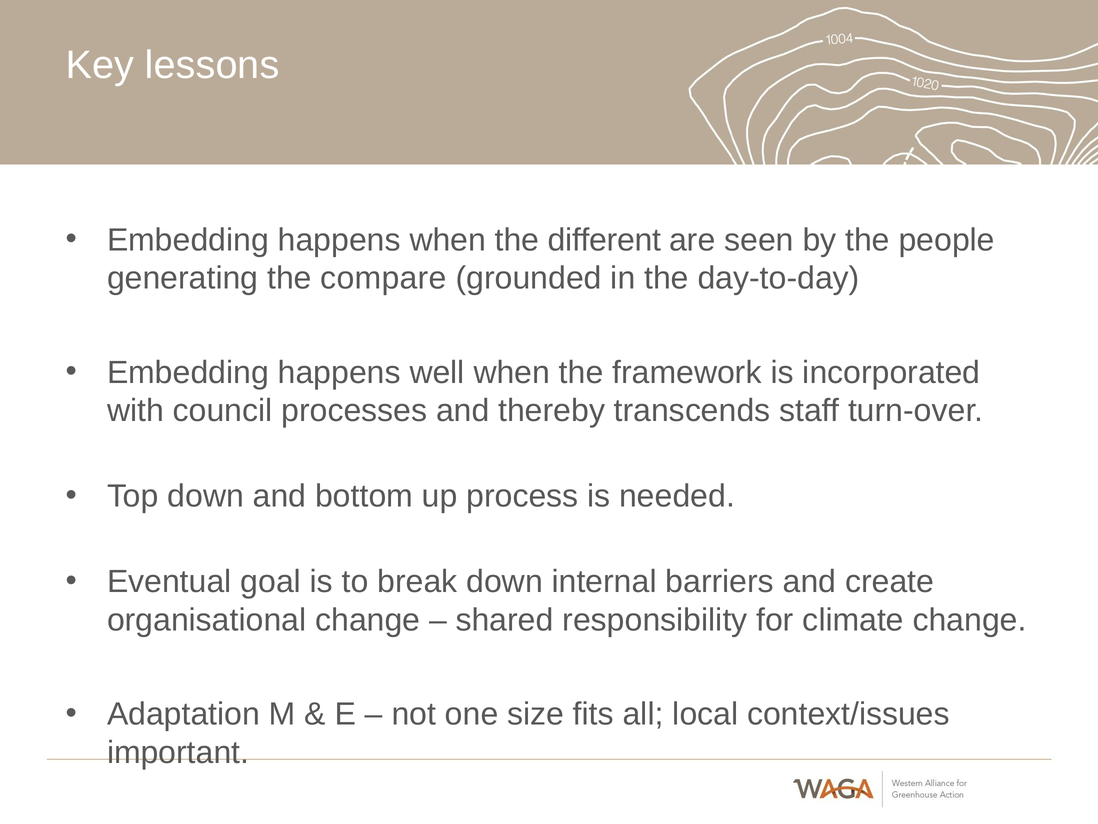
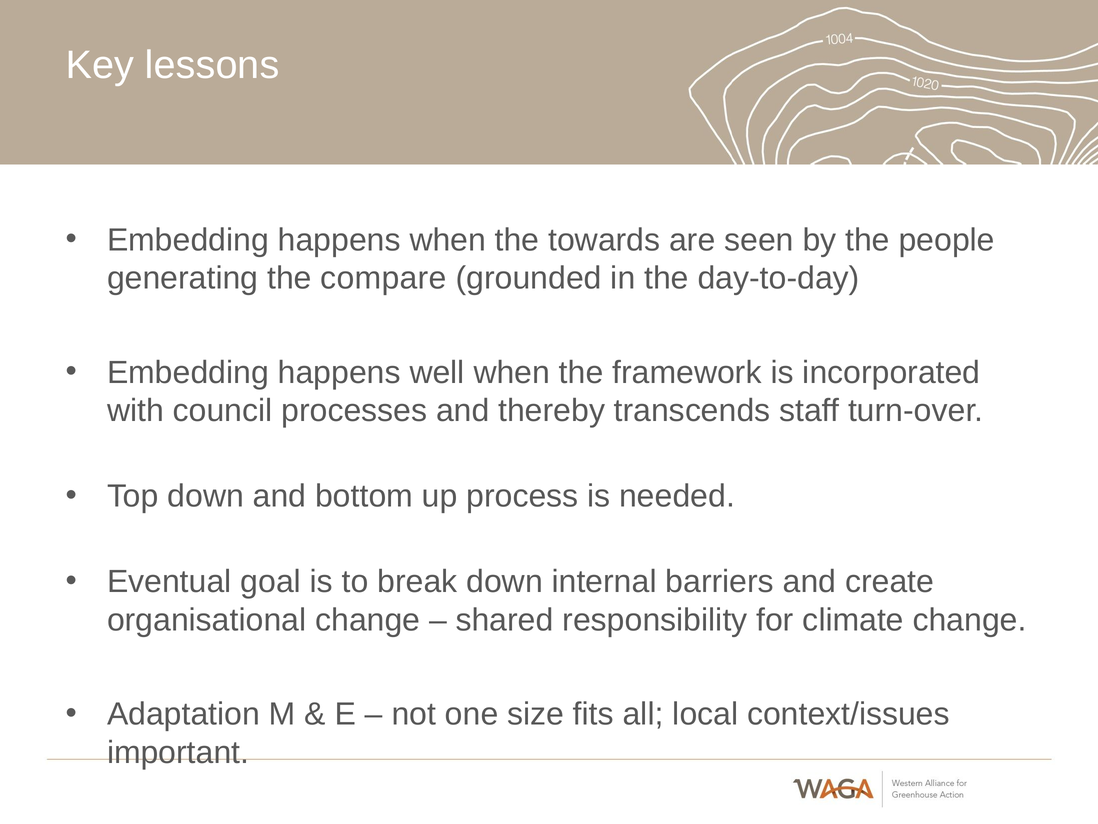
different: different -> towards
